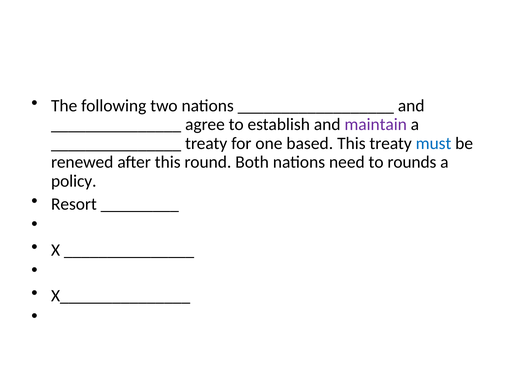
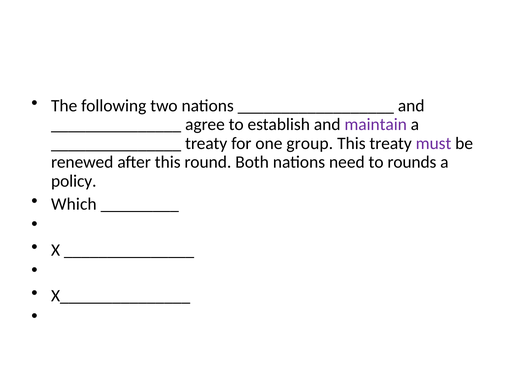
based: based -> group
must colour: blue -> purple
Resort: Resort -> Which
